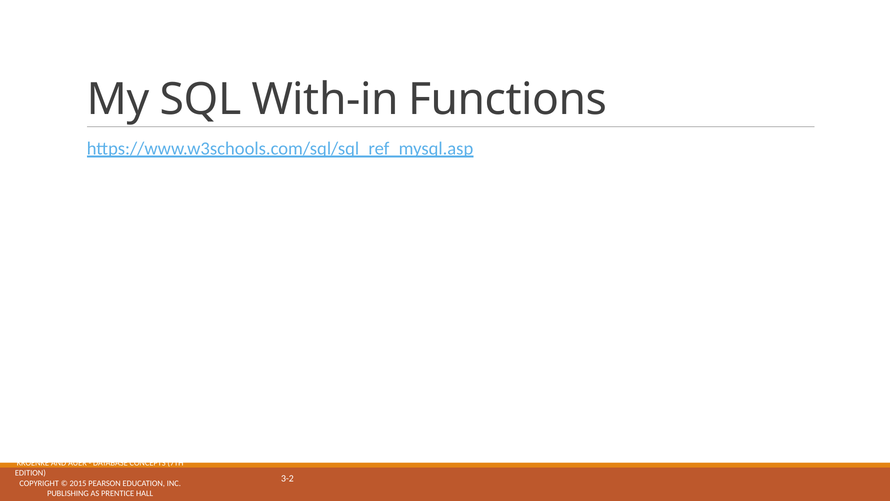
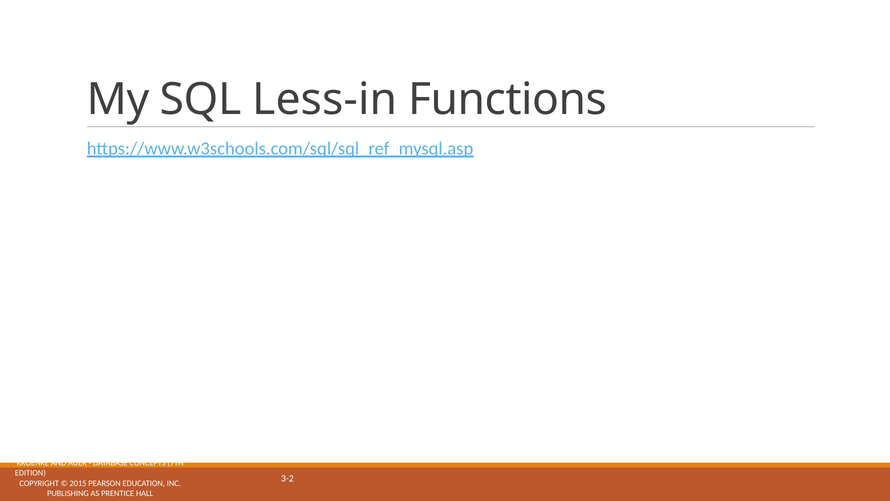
With-in: With-in -> Less-in
